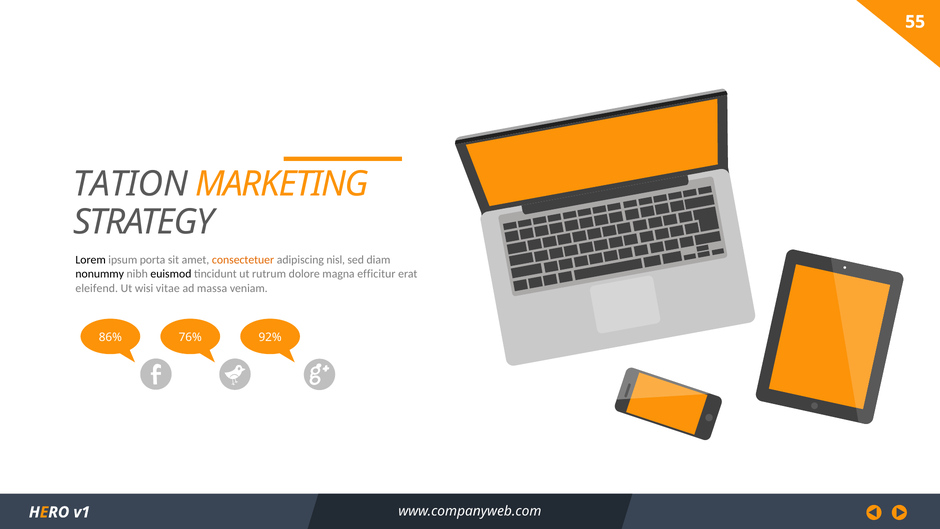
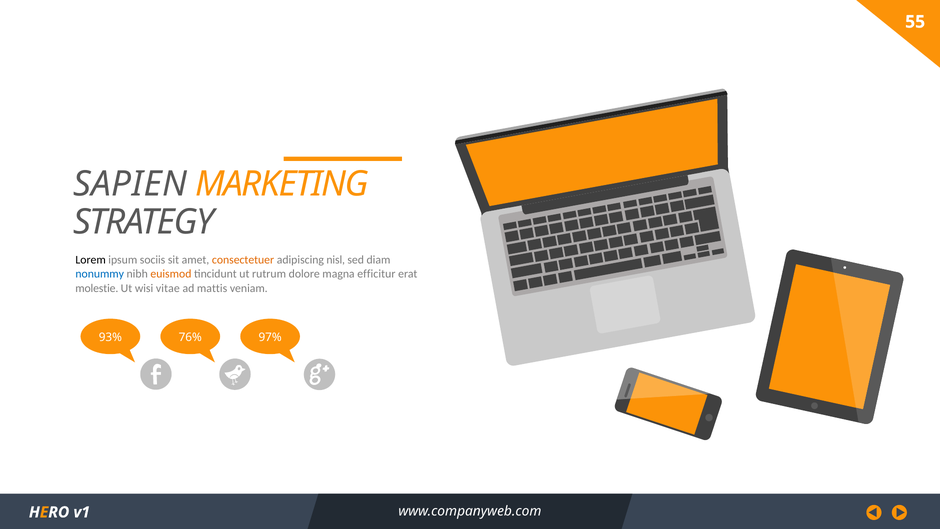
TATION: TATION -> SAPIEN
porta: porta -> sociis
nonummy colour: black -> blue
euismod colour: black -> orange
eleifend: eleifend -> molestie
massa: massa -> mattis
86%: 86% -> 93%
92%: 92% -> 97%
